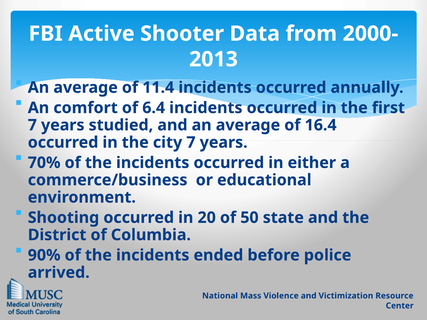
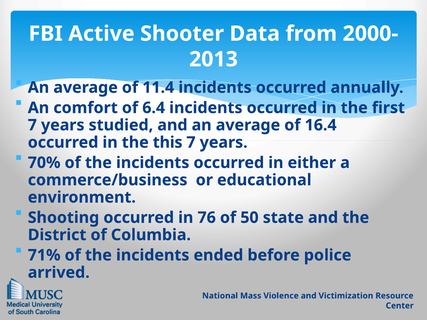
city: city -> this
20: 20 -> 76
90%: 90% -> 71%
